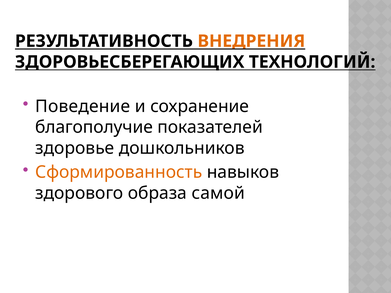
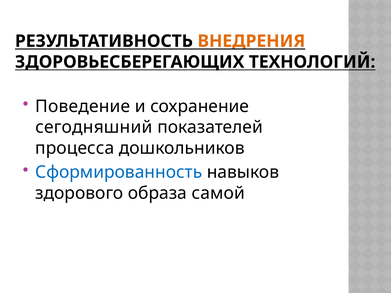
благополучие: благополучие -> сегодняшний
здоровье: здоровье -> процесса
Сформированность colour: orange -> blue
